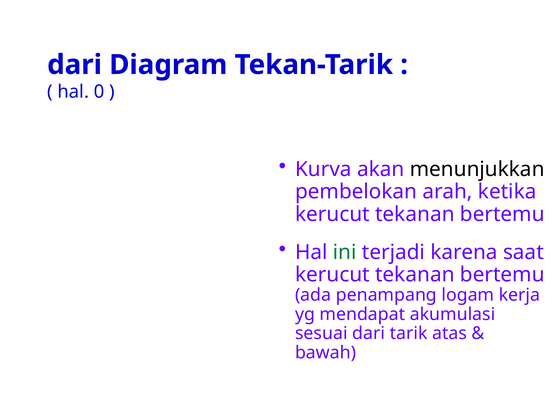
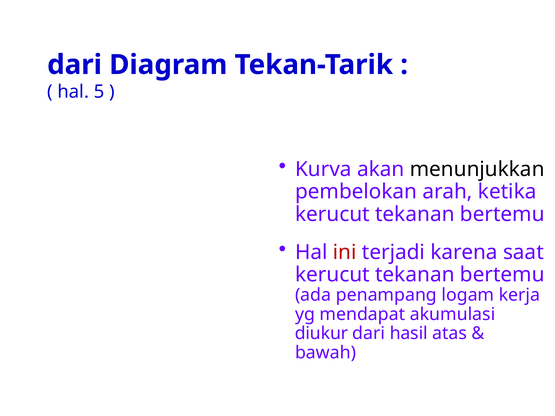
0: 0 -> 5
ini colour: green -> red
sesuai: sesuai -> diukur
tarik: tarik -> hasil
